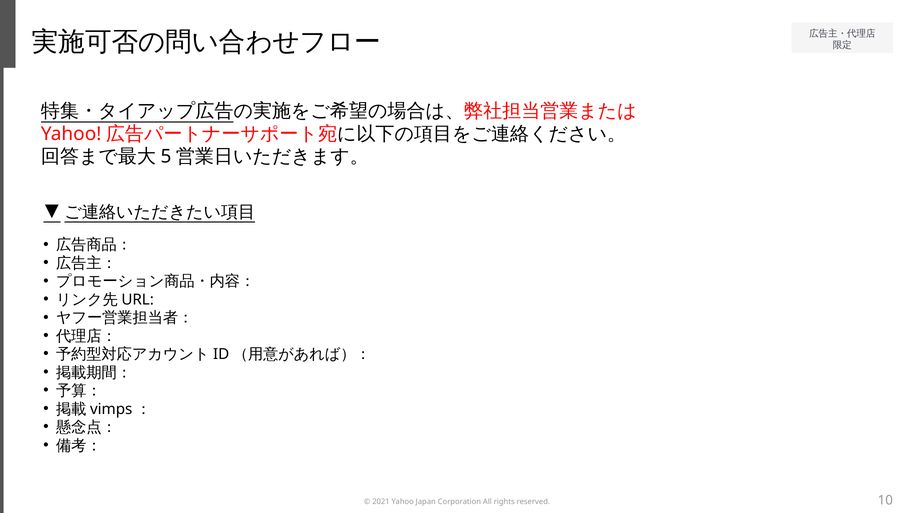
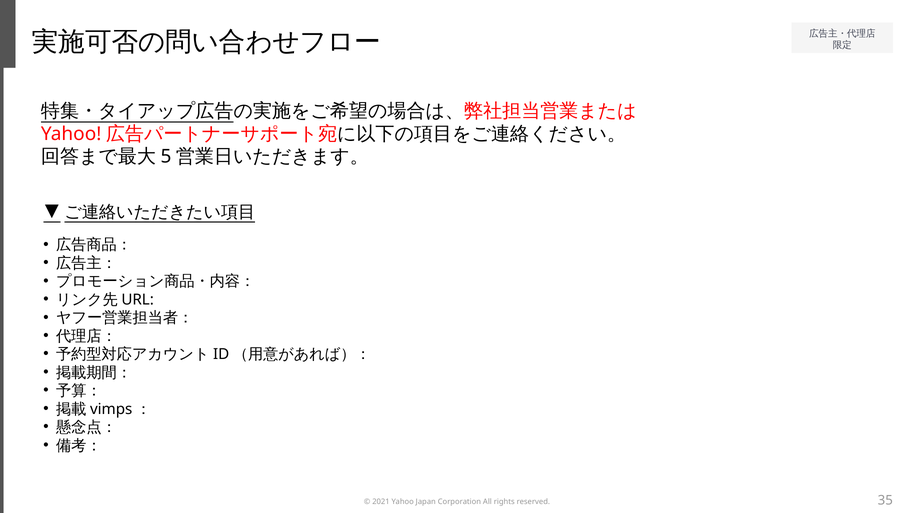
10: 10 -> 35
